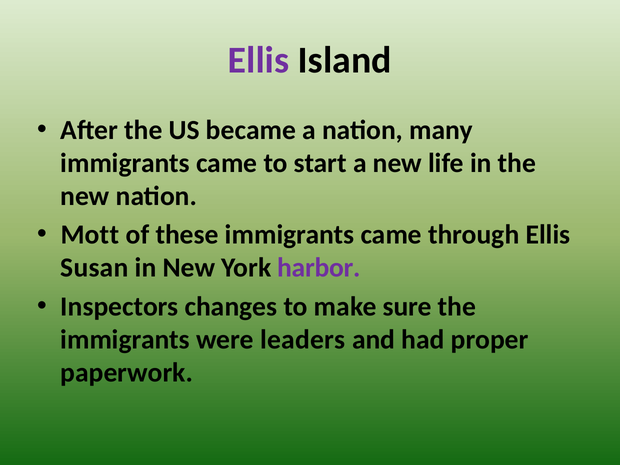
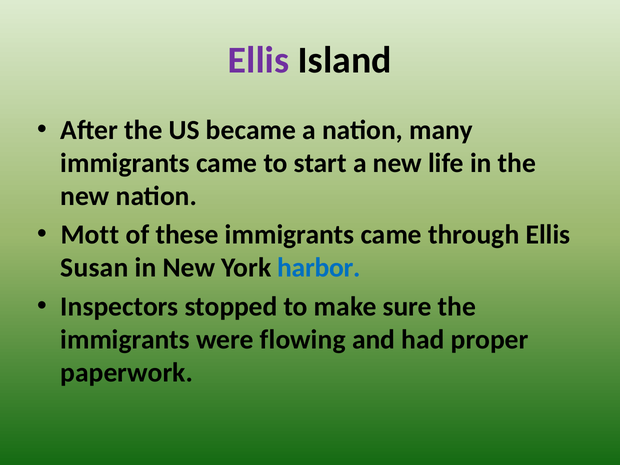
harbor colour: purple -> blue
changes: changes -> stopped
leaders: leaders -> flowing
